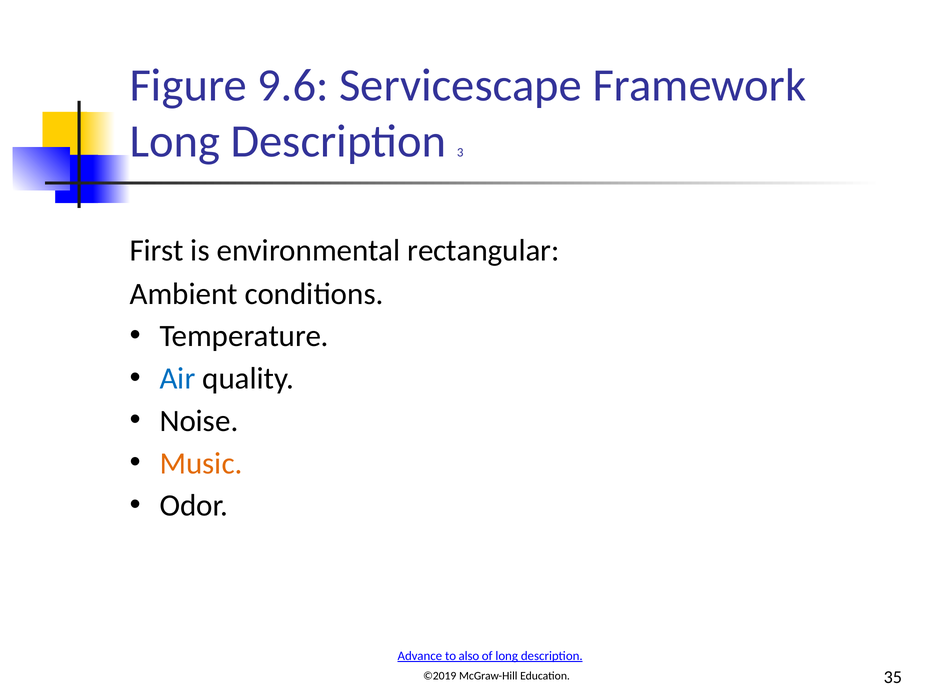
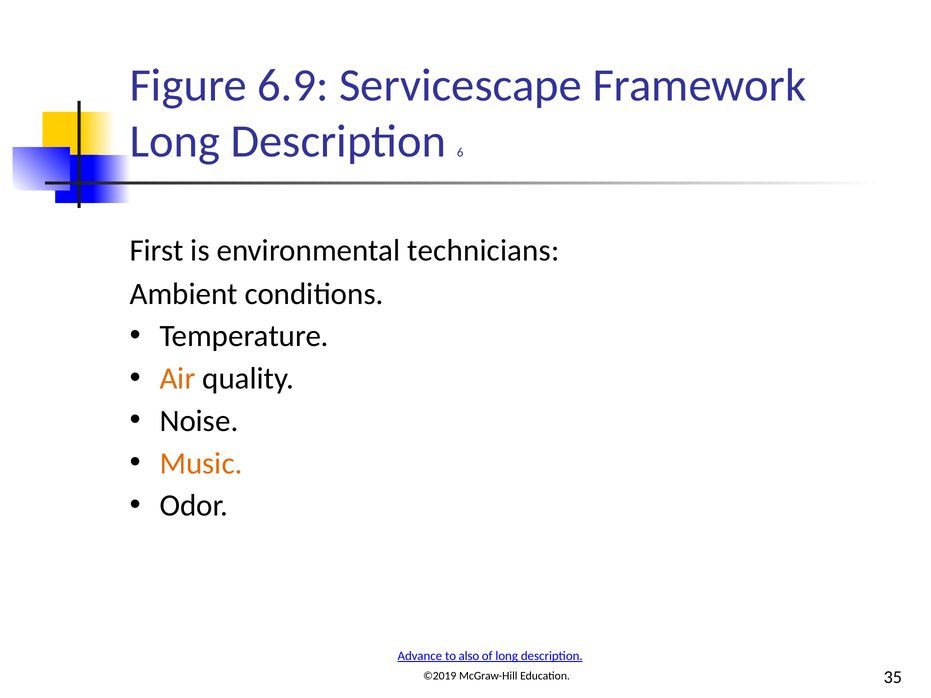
9.6: 9.6 -> 6.9
3: 3 -> 6
rectangular: rectangular -> technicians
Air colour: blue -> orange
